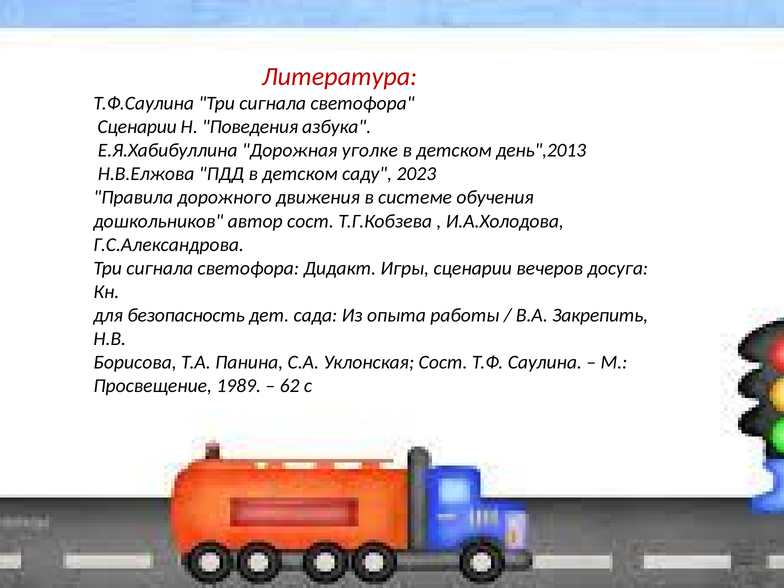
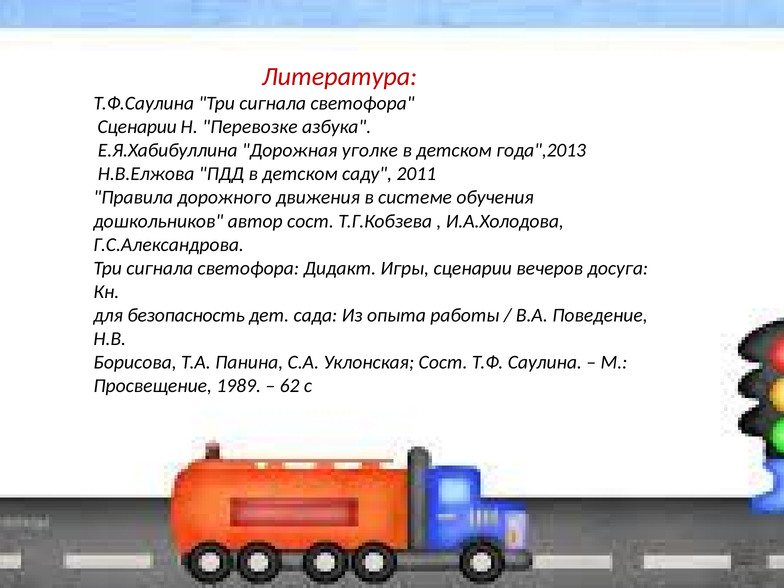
Поведения: Поведения -> Перевозке
день",2013: день",2013 -> года",2013
2023: 2023 -> 2011
Закрепить: Закрепить -> Поведение
